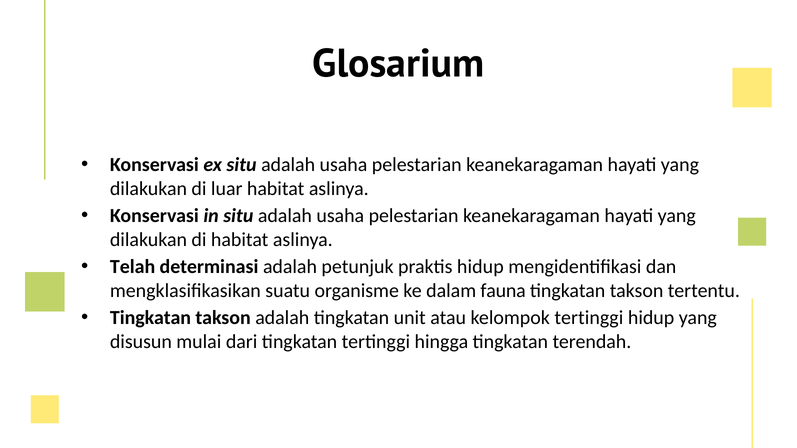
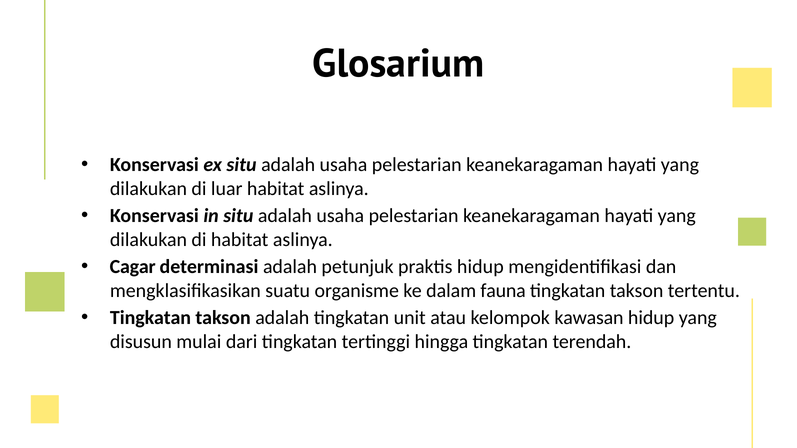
Telah: Telah -> Cagar
kelompok tertinggi: tertinggi -> kawasan
